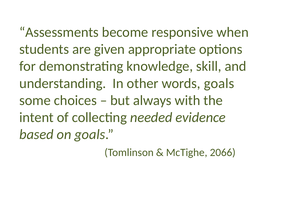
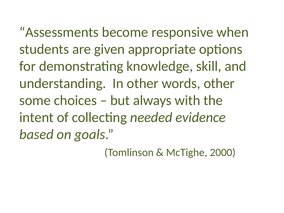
words goals: goals -> other
2066: 2066 -> 2000
